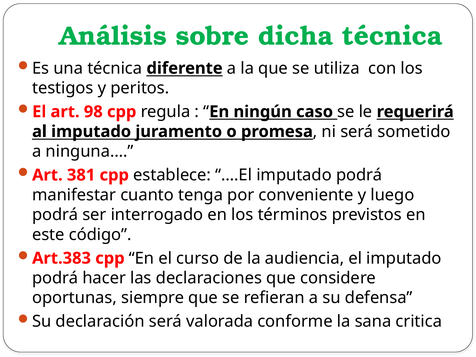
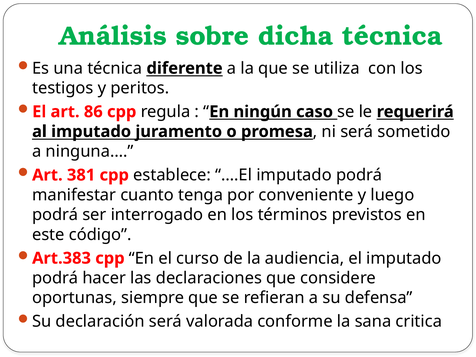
98: 98 -> 86
